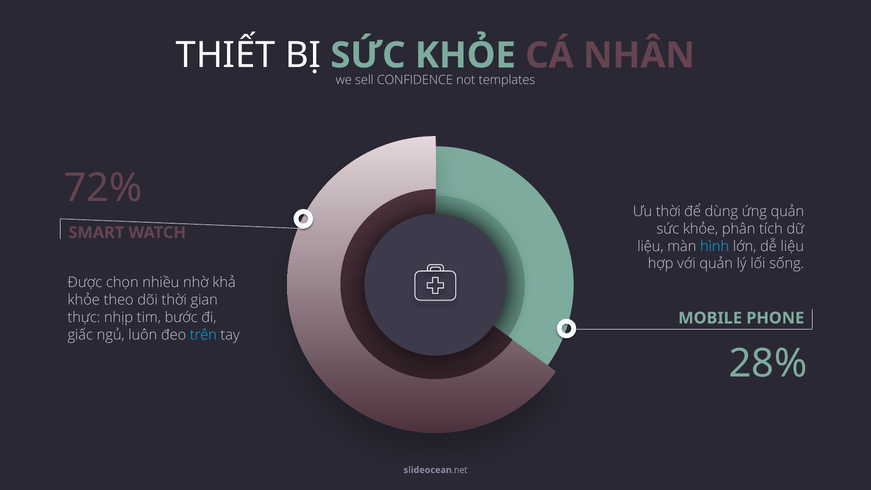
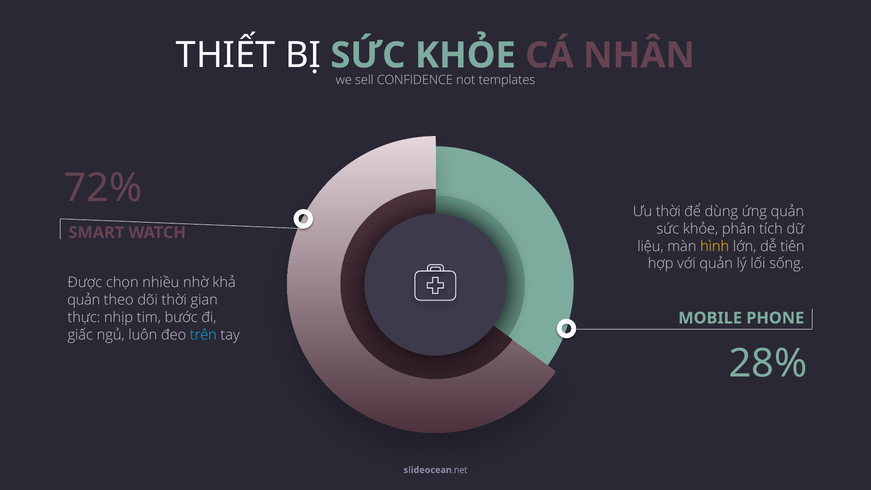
hình colour: light blue -> yellow
dễ liệu: liệu -> tiên
khỏe at (84, 300): khỏe -> quản
